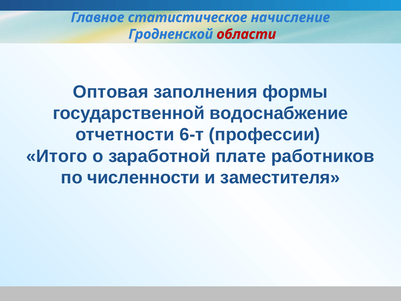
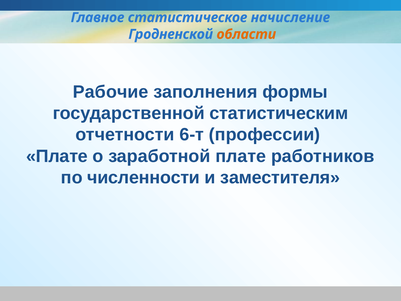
области colour: red -> orange
Оптовая: Оптовая -> Рабочие
водоснабжение: водоснабжение -> статистическим
Итого at (57, 156): Итого -> Плате
